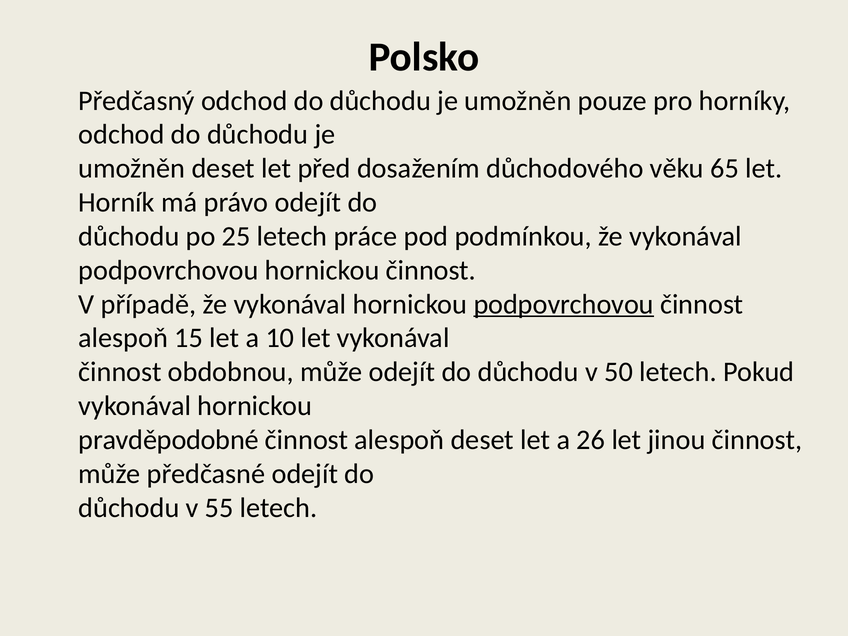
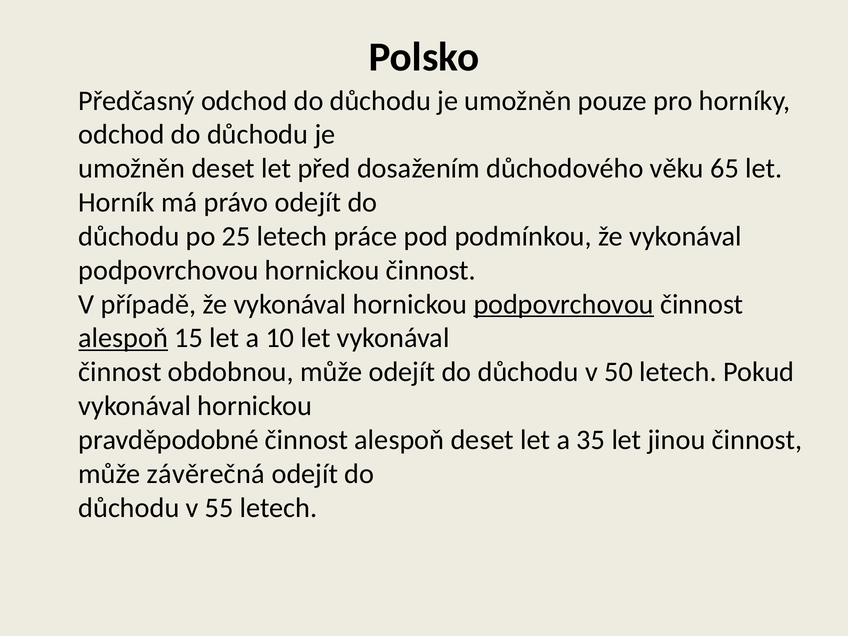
alespoň at (123, 338) underline: none -> present
26: 26 -> 35
předčasné: předčasné -> závěrečná
